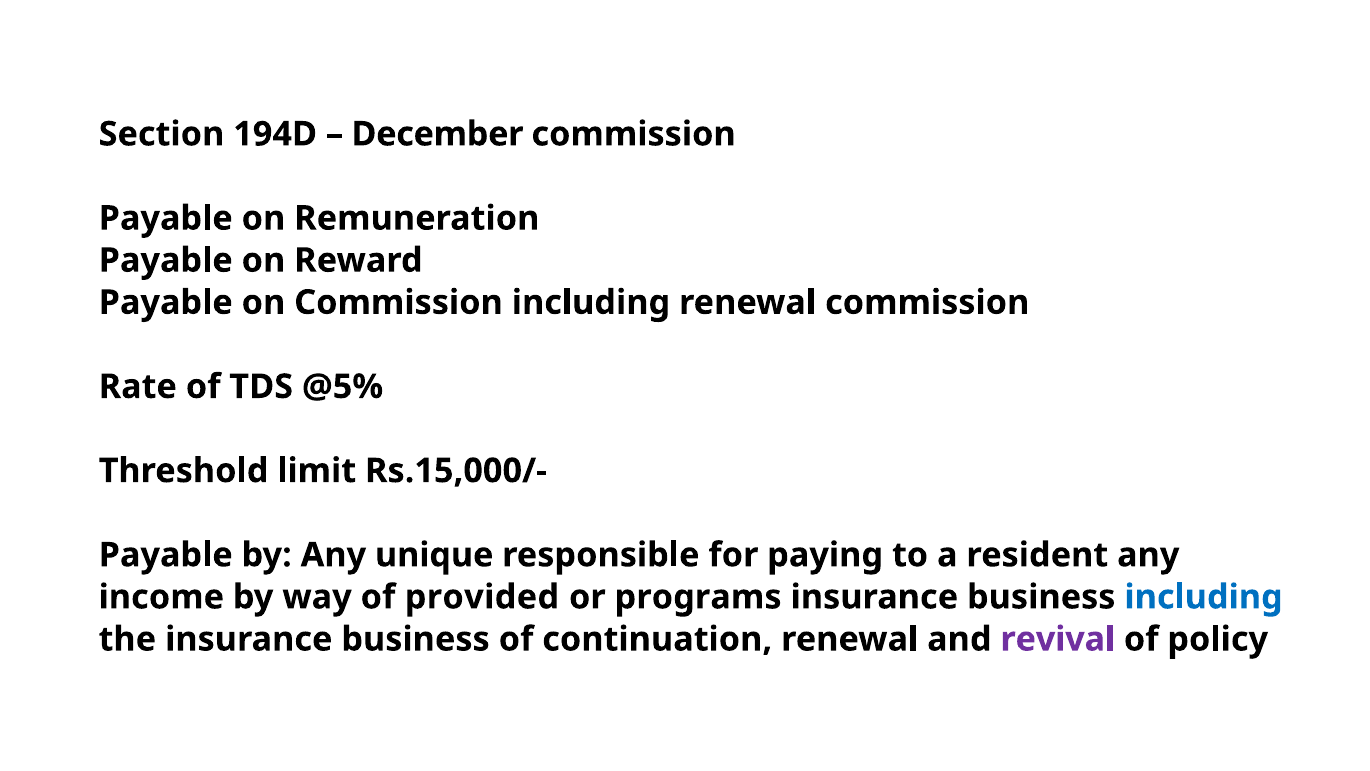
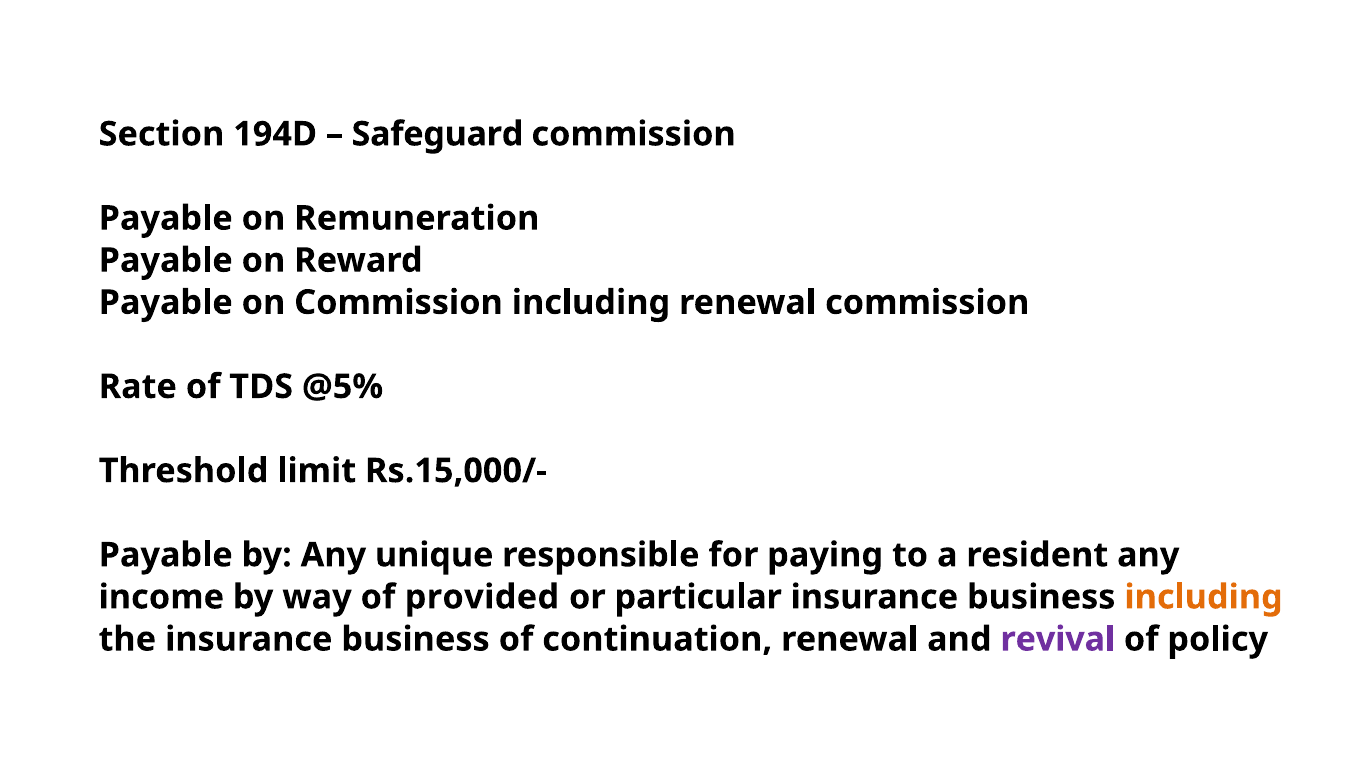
December: December -> Safeguard
programs: programs -> particular
including at (1204, 597) colour: blue -> orange
